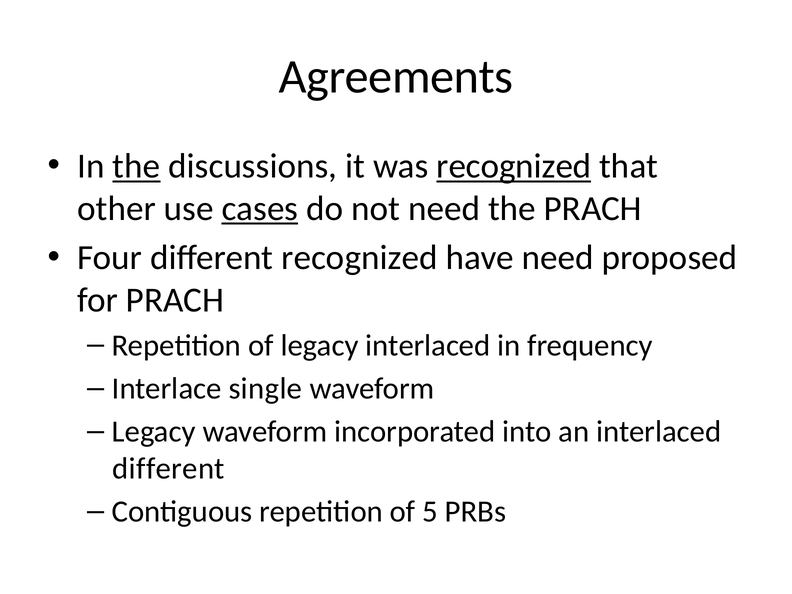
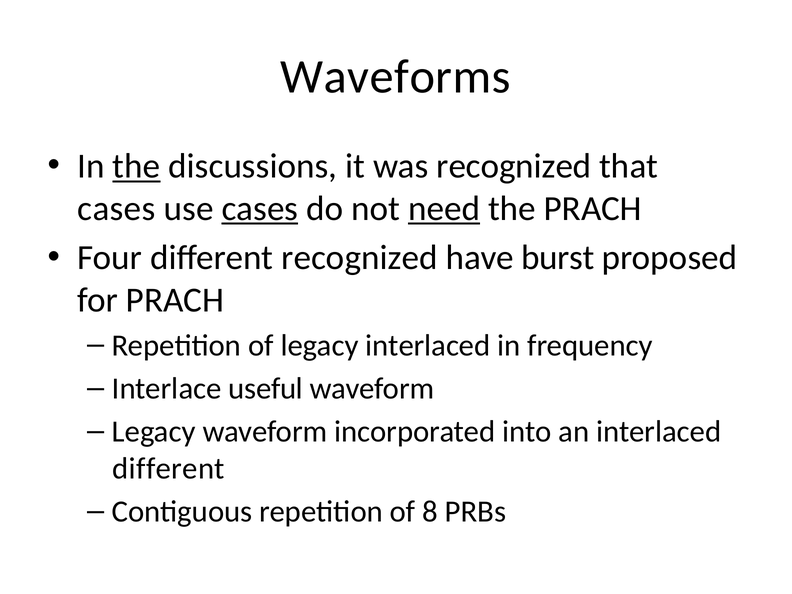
Agreements: Agreements -> Waveforms
recognized at (514, 166) underline: present -> none
other at (117, 208): other -> cases
need at (444, 208) underline: none -> present
have need: need -> burst
single: single -> useful
5: 5 -> 8
